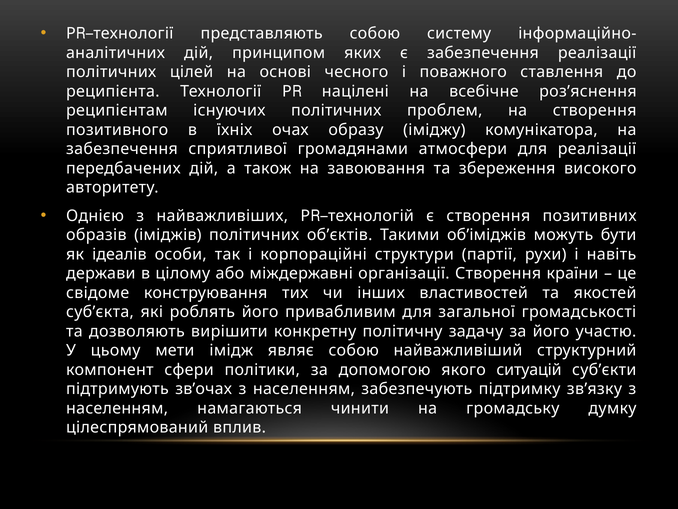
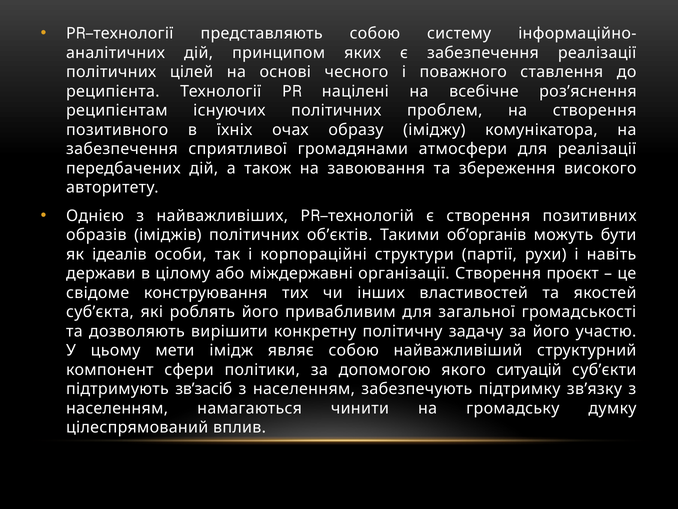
об’іміджів: об’іміджів -> об’органів
країни: країни -> проєкт
зв’очах: зв’очах -> зв’засіб
